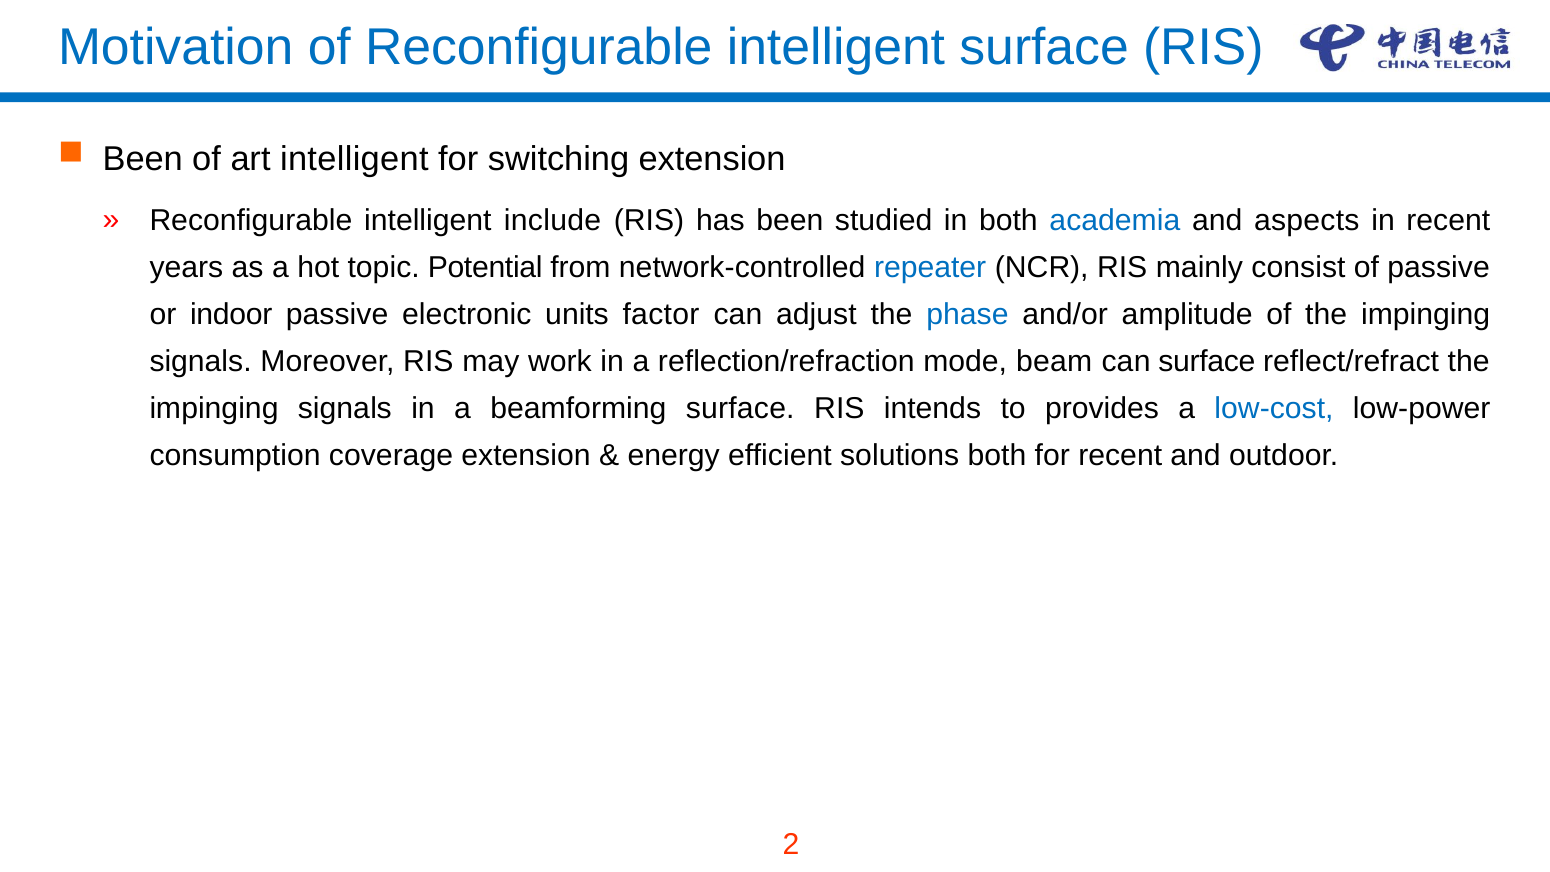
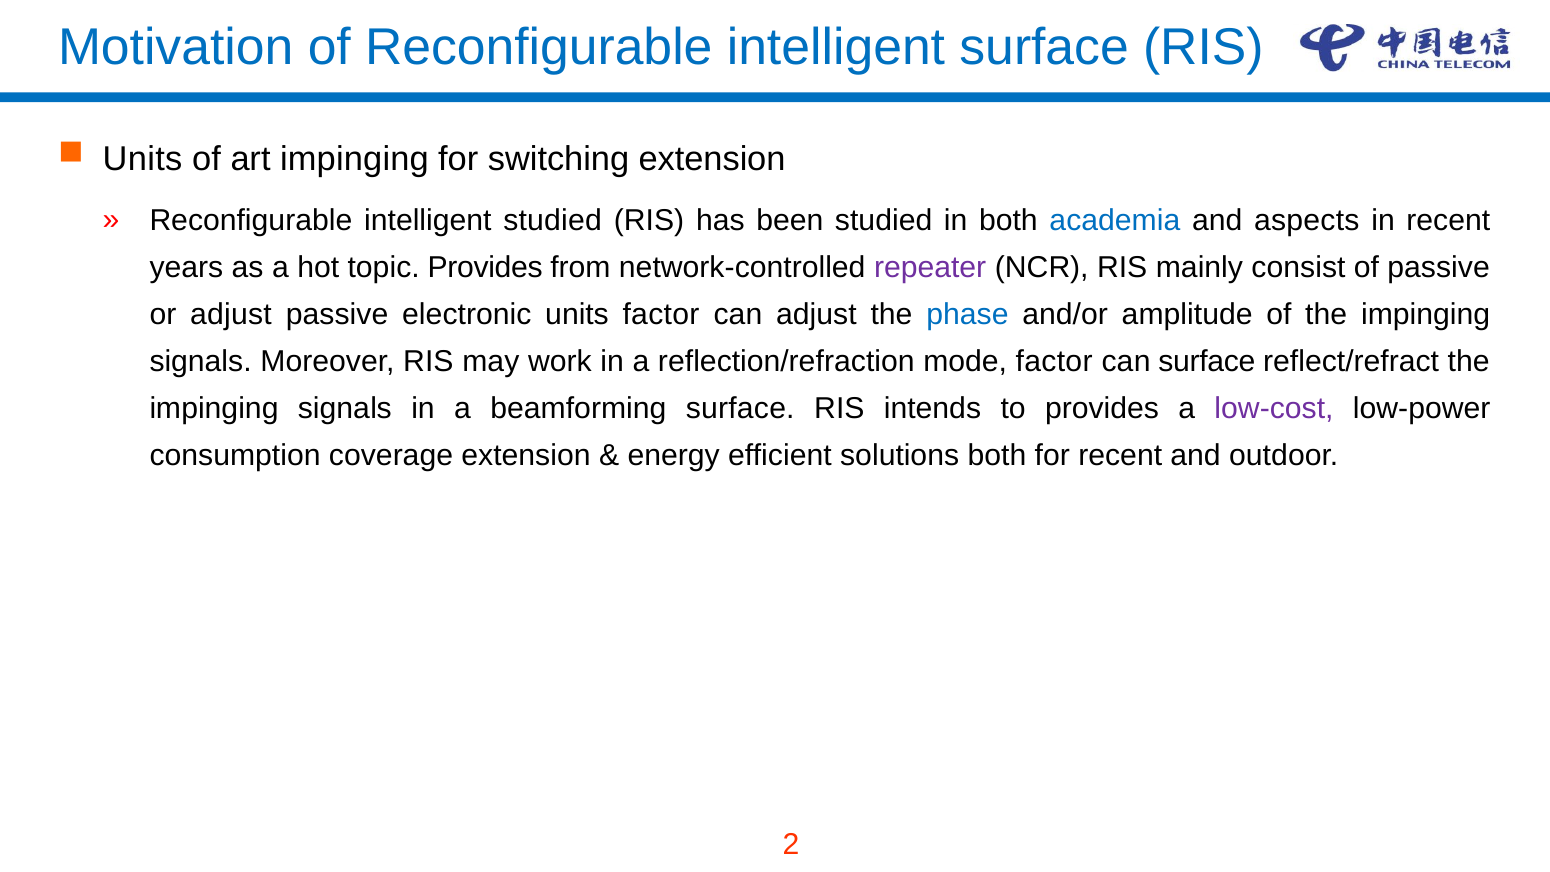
Been at (143, 159): Been -> Units
art intelligent: intelligent -> impinging
intelligent include: include -> studied
topic Potential: Potential -> Provides
repeater colour: blue -> purple
or indoor: indoor -> adjust
mode beam: beam -> factor
low-cost colour: blue -> purple
